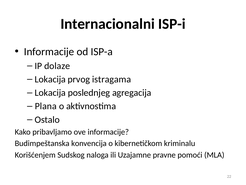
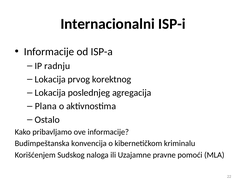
dolaze: dolaze -> radnju
istragama: istragama -> korektnog
